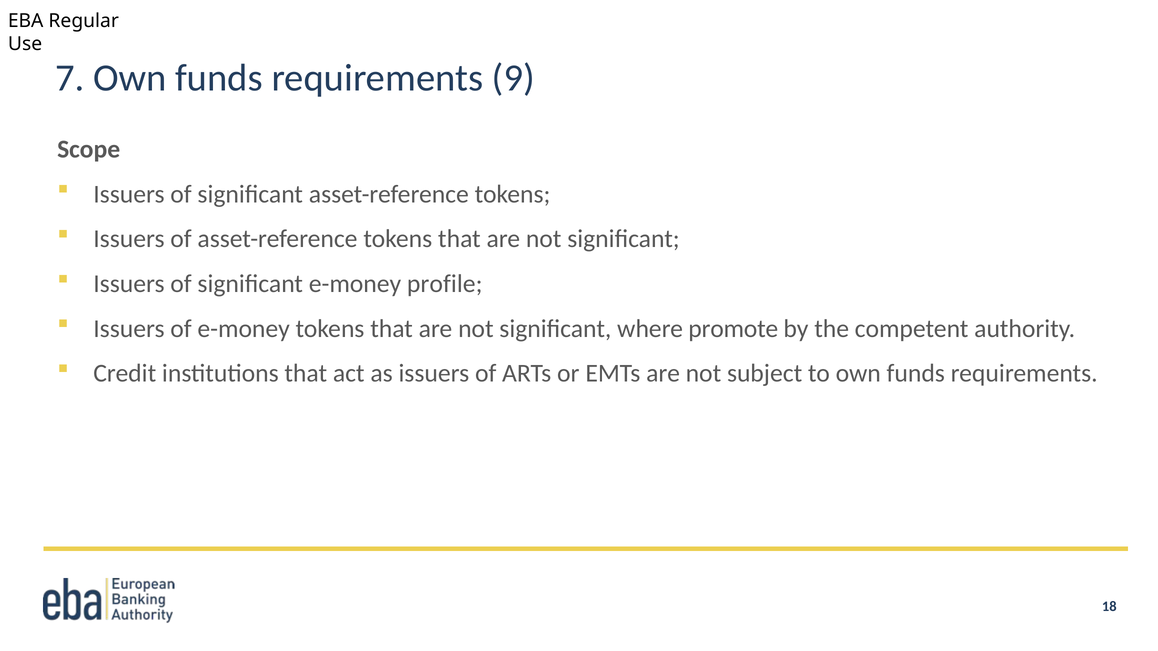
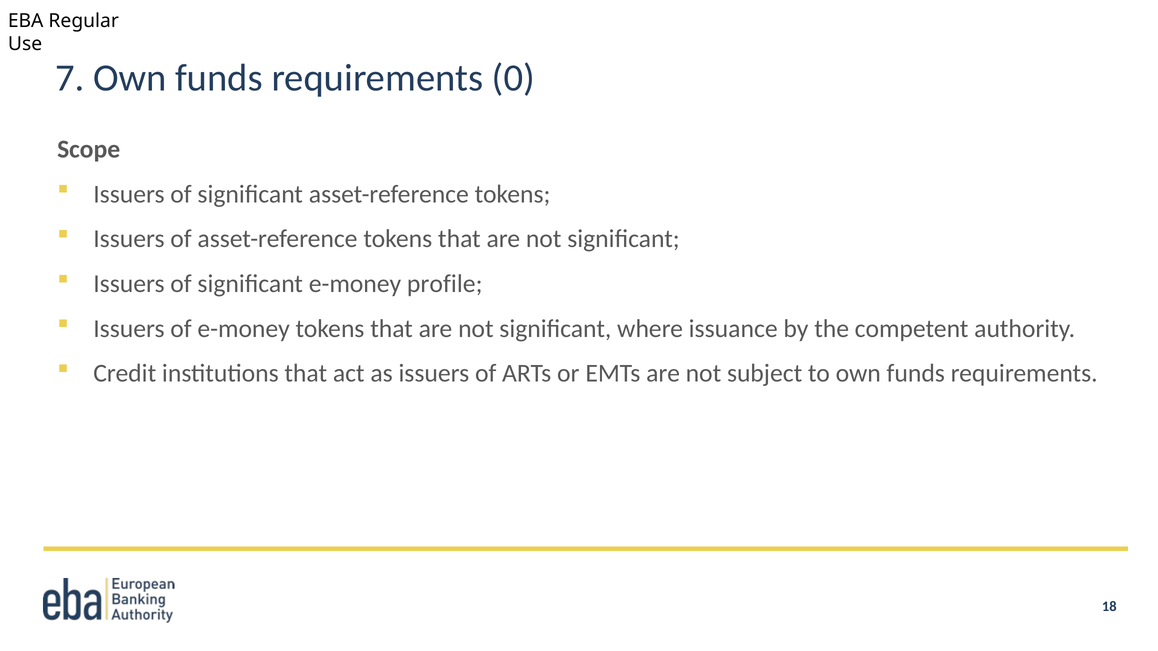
9: 9 -> 0
promote: promote -> issuance
